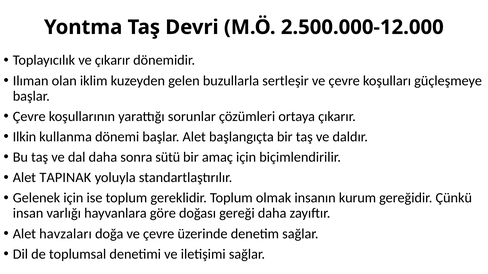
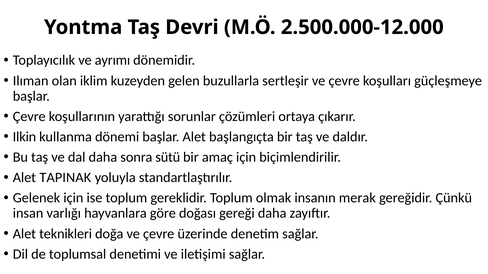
ve çıkarır: çıkarır -> ayrımı
kurum: kurum -> merak
havzaları: havzaları -> teknikleri
